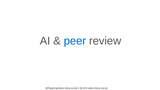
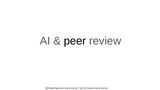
peer colour: blue -> black
